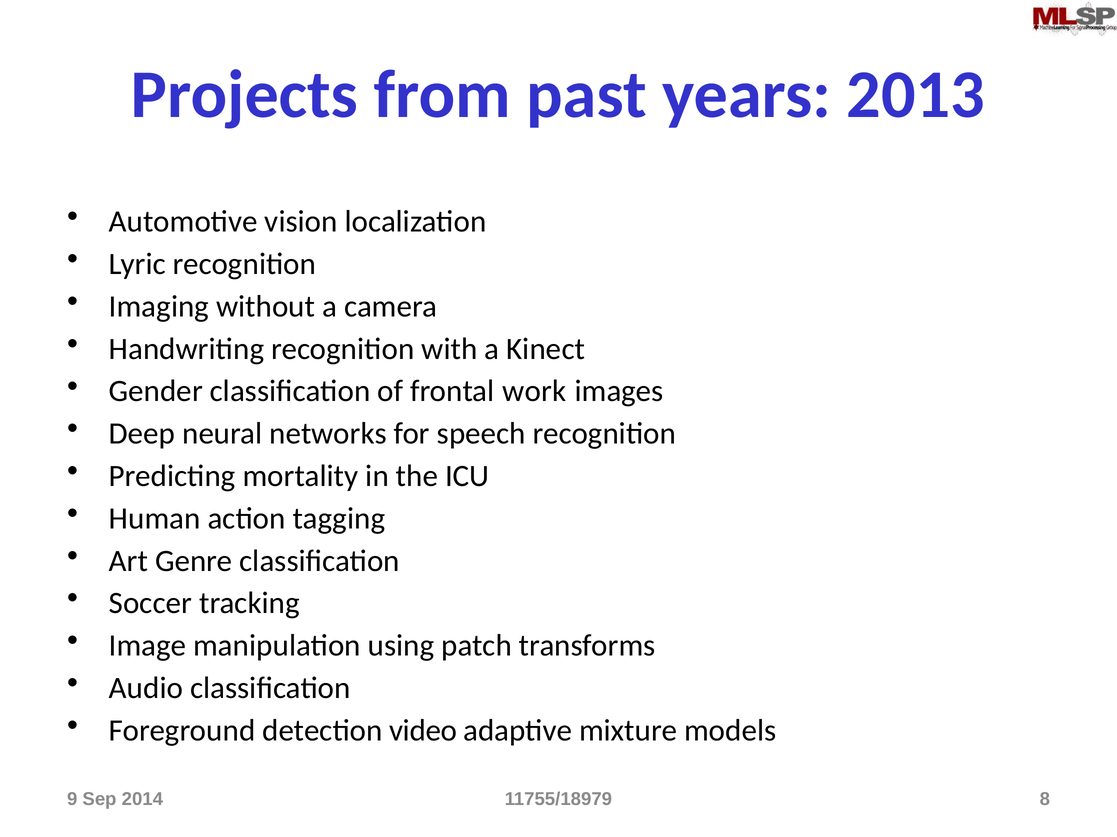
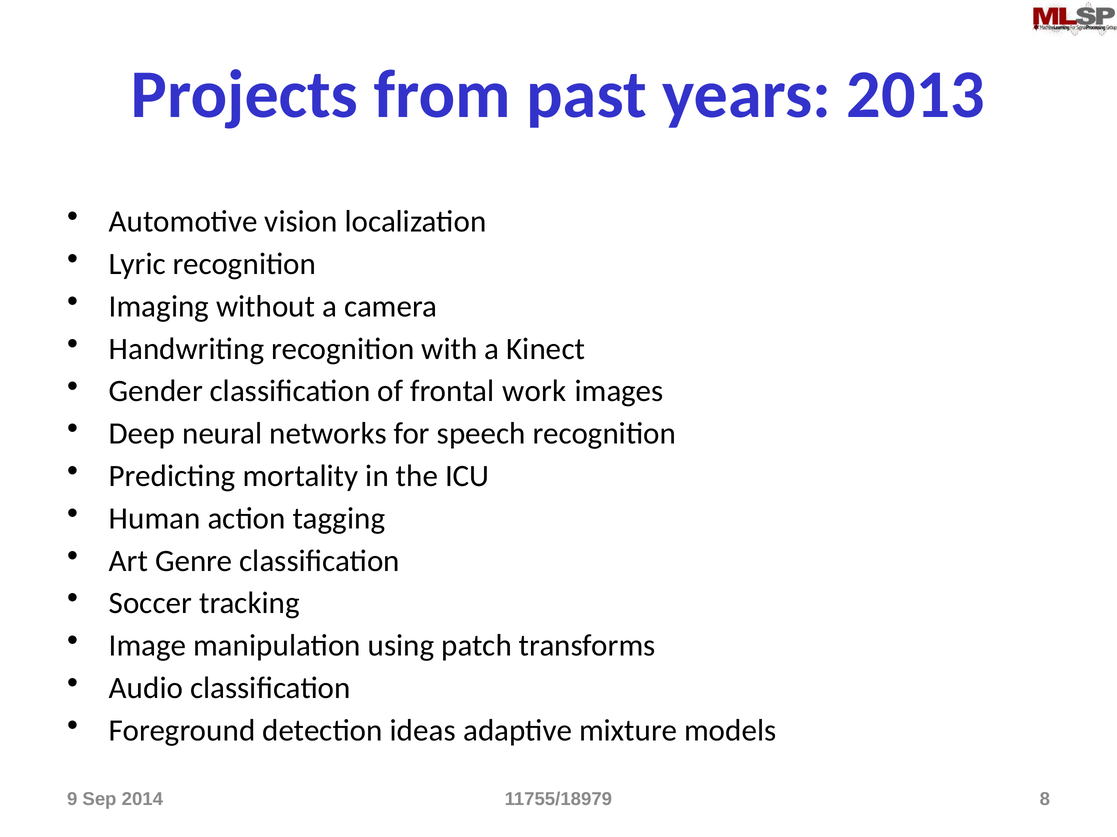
video: video -> ideas
